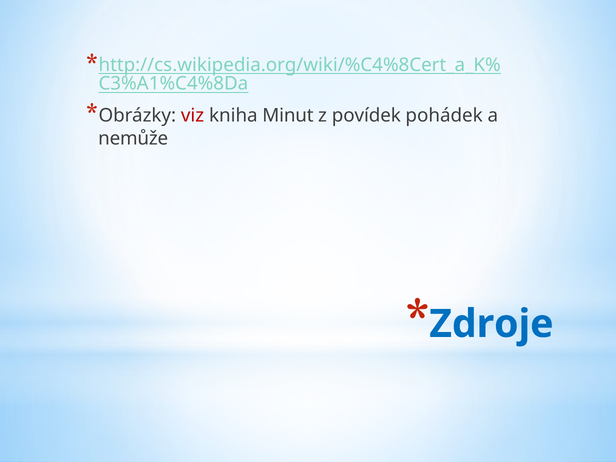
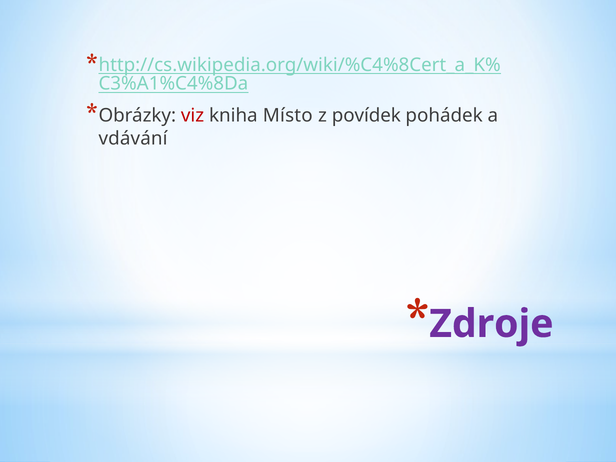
Minut: Minut -> Místo
nemůže: nemůže -> vdávání
Zdroje colour: blue -> purple
